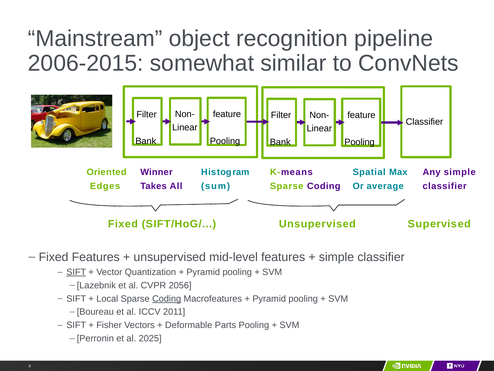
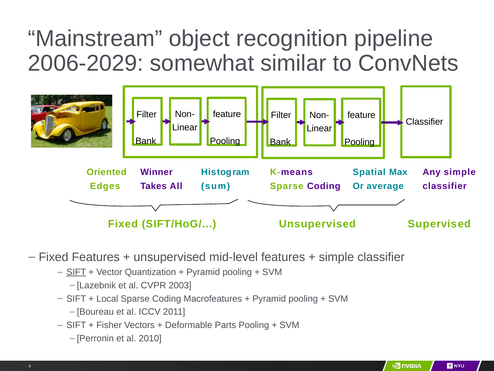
2006-2015: 2006-2015 -> 2006-2029
2056: 2056 -> 2003
Coding at (167, 298) underline: present -> none
2025: 2025 -> 2010
